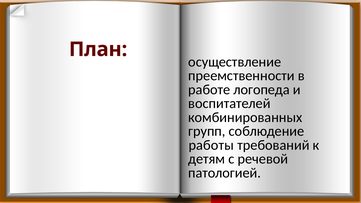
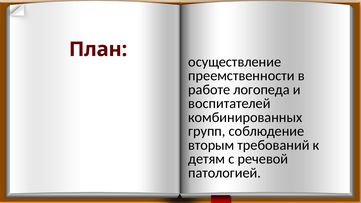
работы: работы -> вторым
